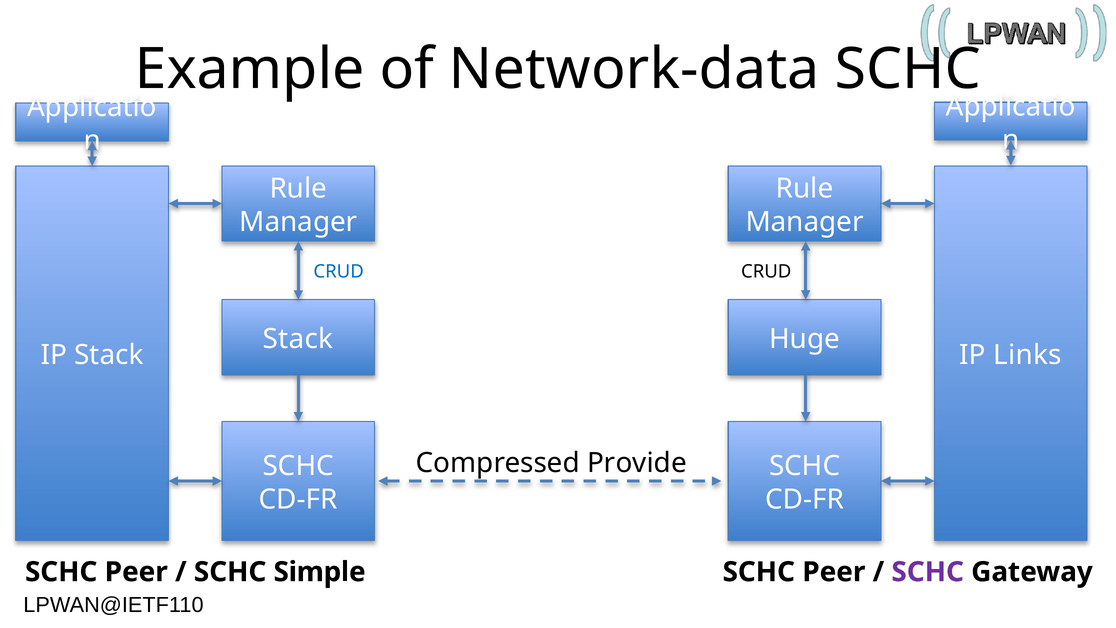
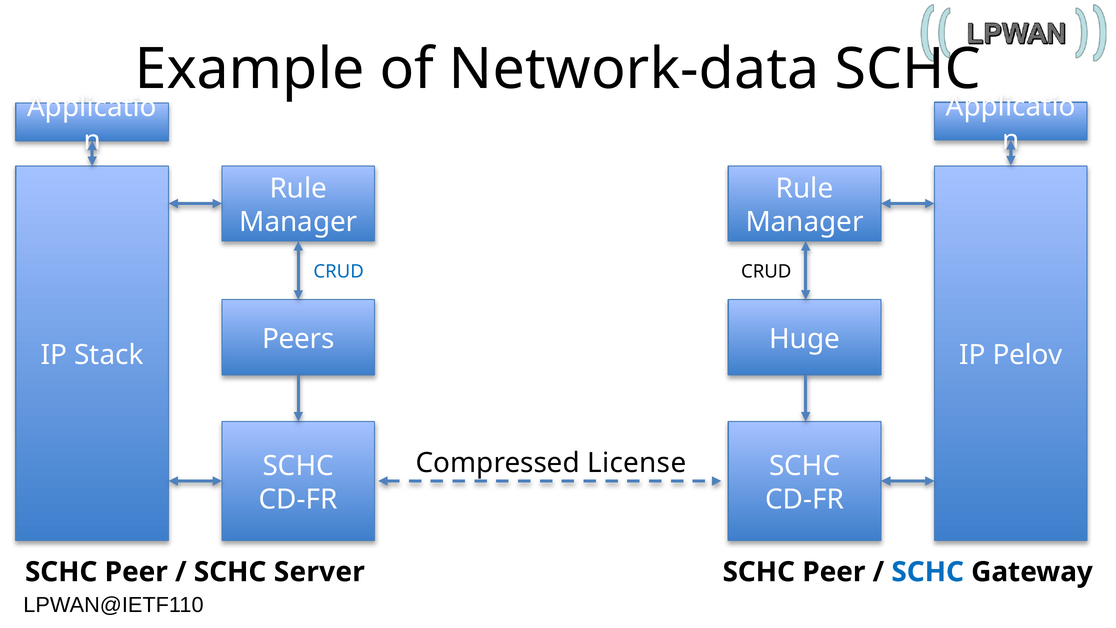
Stack at (298, 339): Stack -> Peers
Links: Links -> Pelov
Provide: Provide -> License
Simple: Simple -> Server
SCHC at (928, 572) colour: purple -> blue
